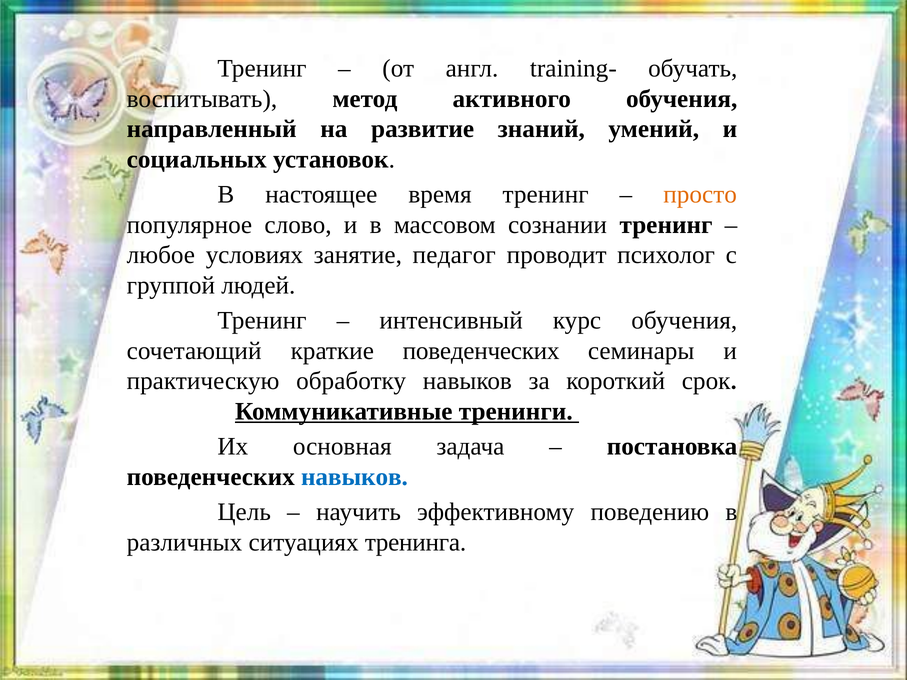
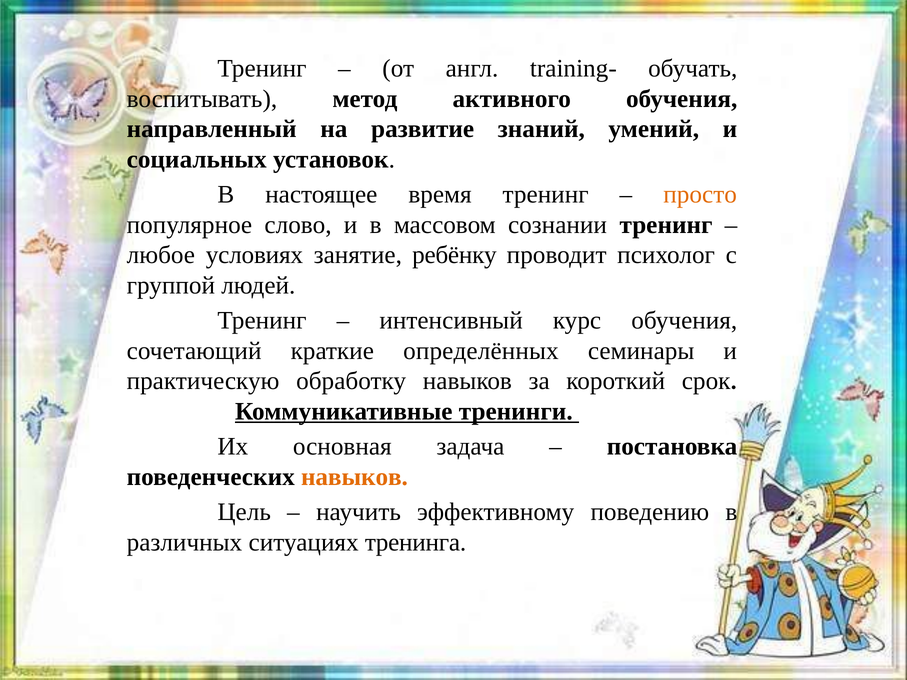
педагог: педагог -> ребёнку
краткие поведенческих: поведенческих -> определённых
навыков at (354, 477) colour: blue -> orange
